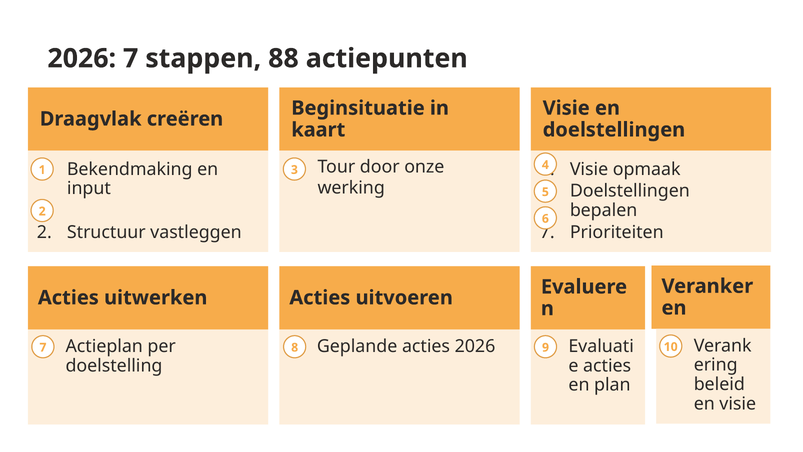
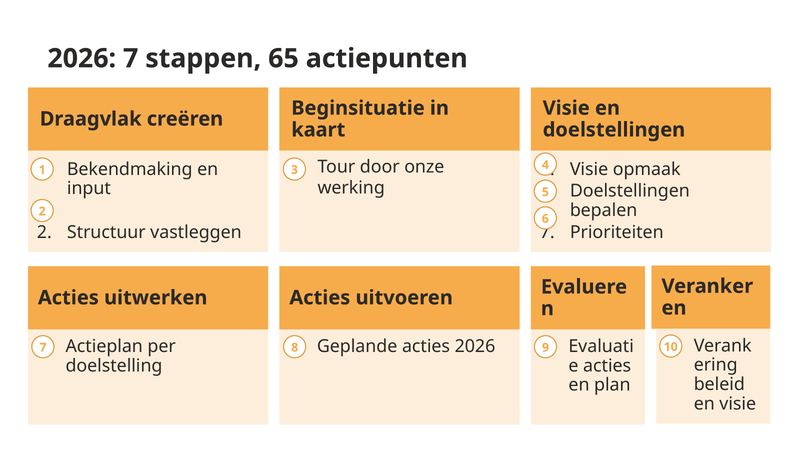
88: 88 -> 65
